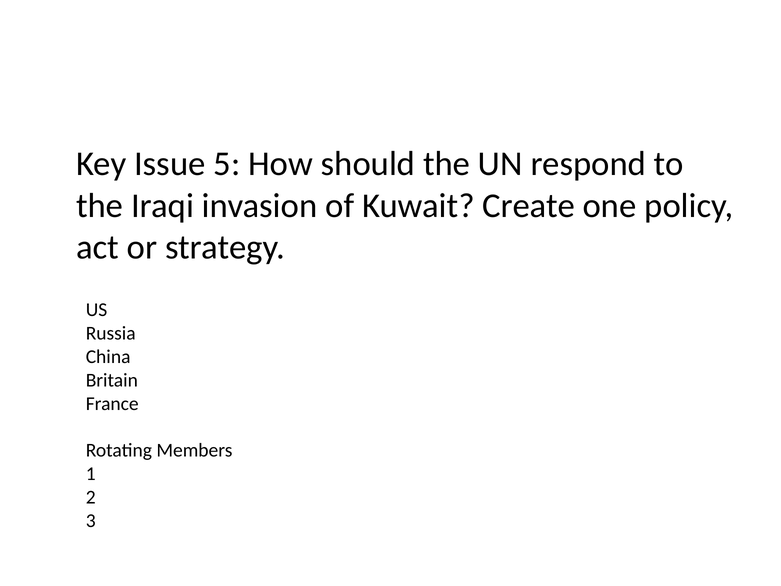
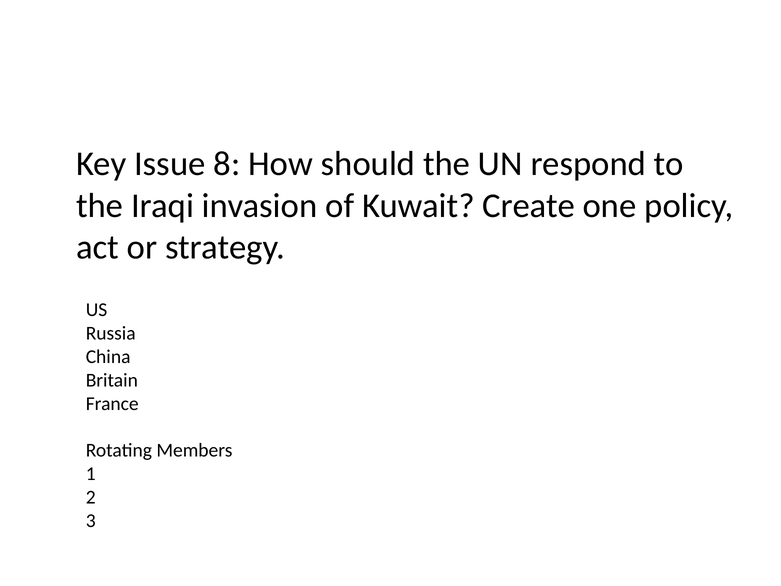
5: 5 -> 8
